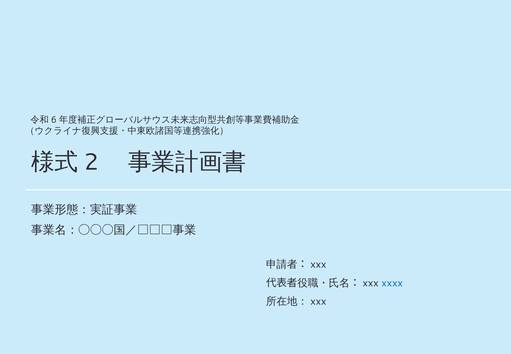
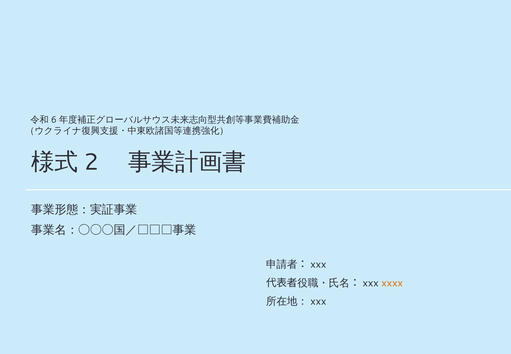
xxxx colour: blue -> orange
